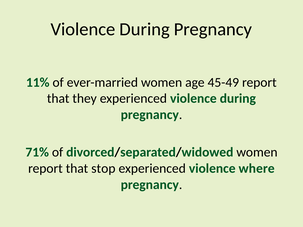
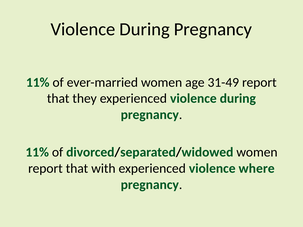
45-49: 45-49 -> 31-49
71% at (37, 152): 71% -> 11%
stop: stop -> with
